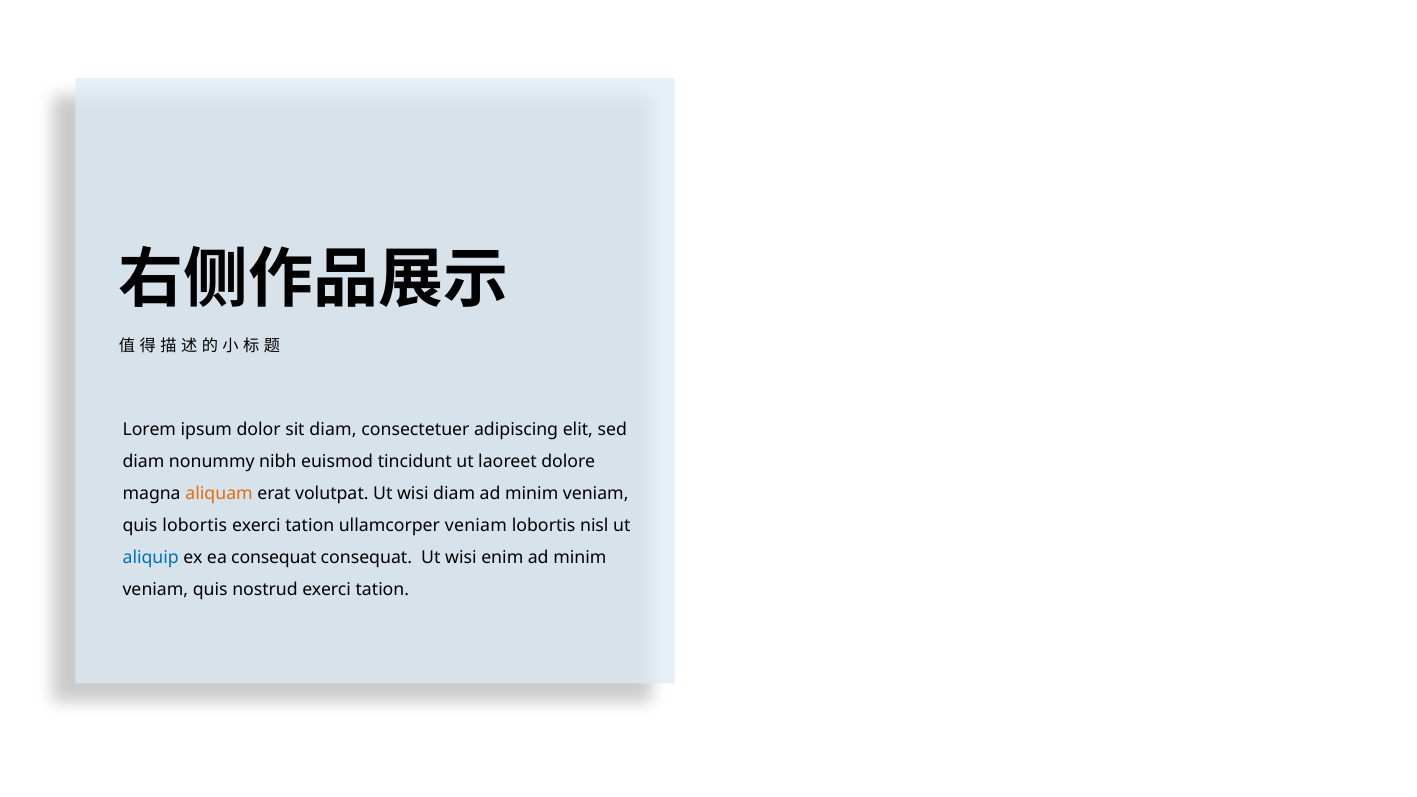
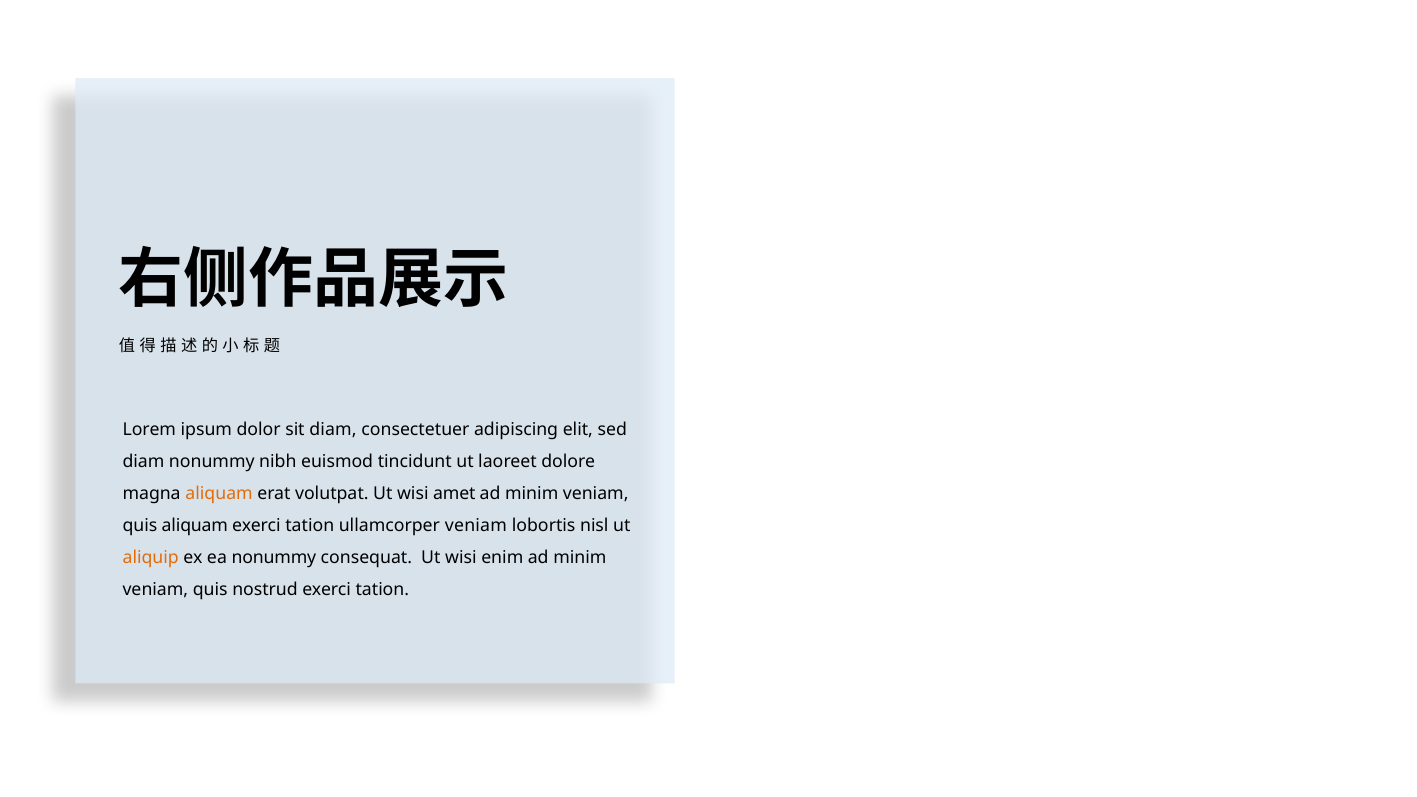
wisi diam: diam -> amet
quis lobortis: lobortis -> aliquam
aliquip colour: blue -> orange
ea consequat: consequat -> nonummy
